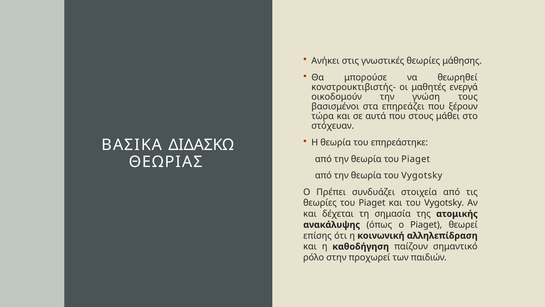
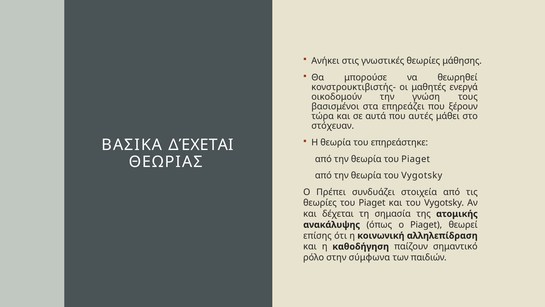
στους: στους -> αυτές
ΒΑΣΙΚΑ ΔΙΔΑΣΚΩ: ΔΙΔΑΣΚΩ -> ΔΈΧΕΤΑΙ
προχωρεί: προχωρεί -> σύμφωνα
